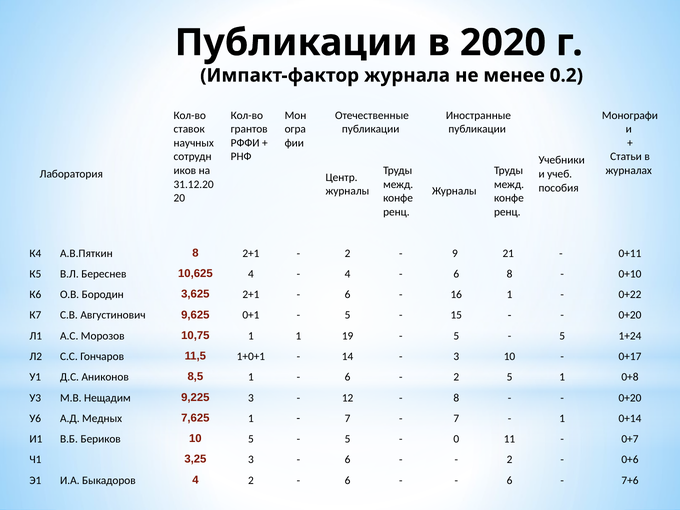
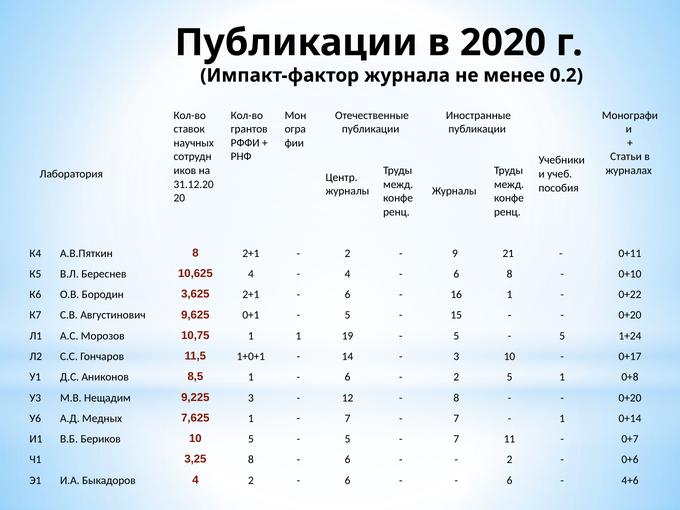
0 at (456, 439): 0 -> 7
3,25 3: 3 -> 8
7+6: 7+6 -> 4+6
